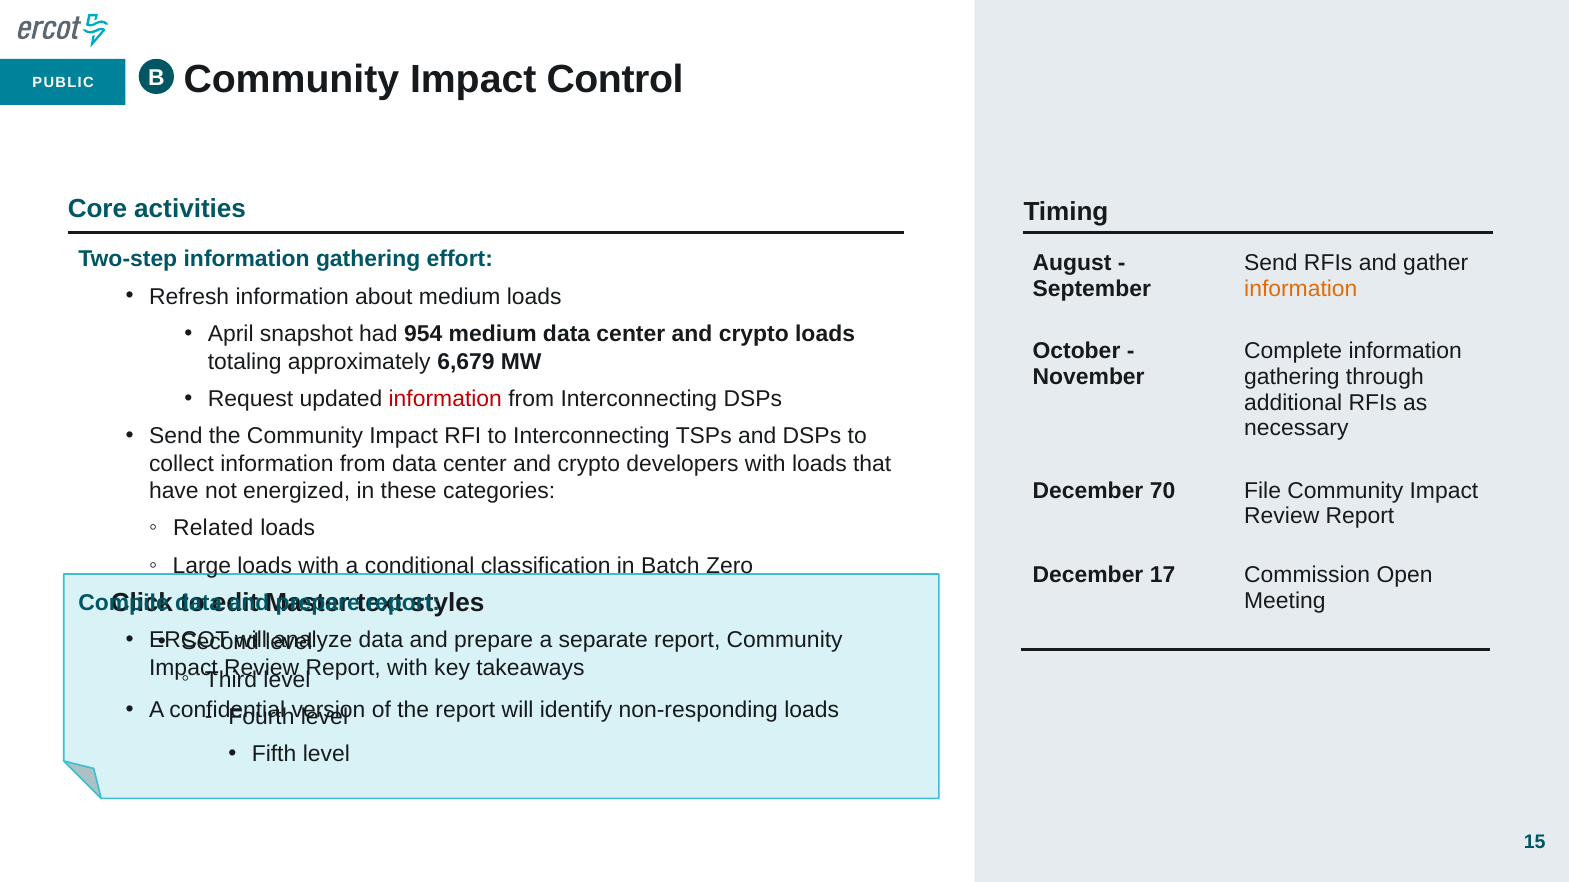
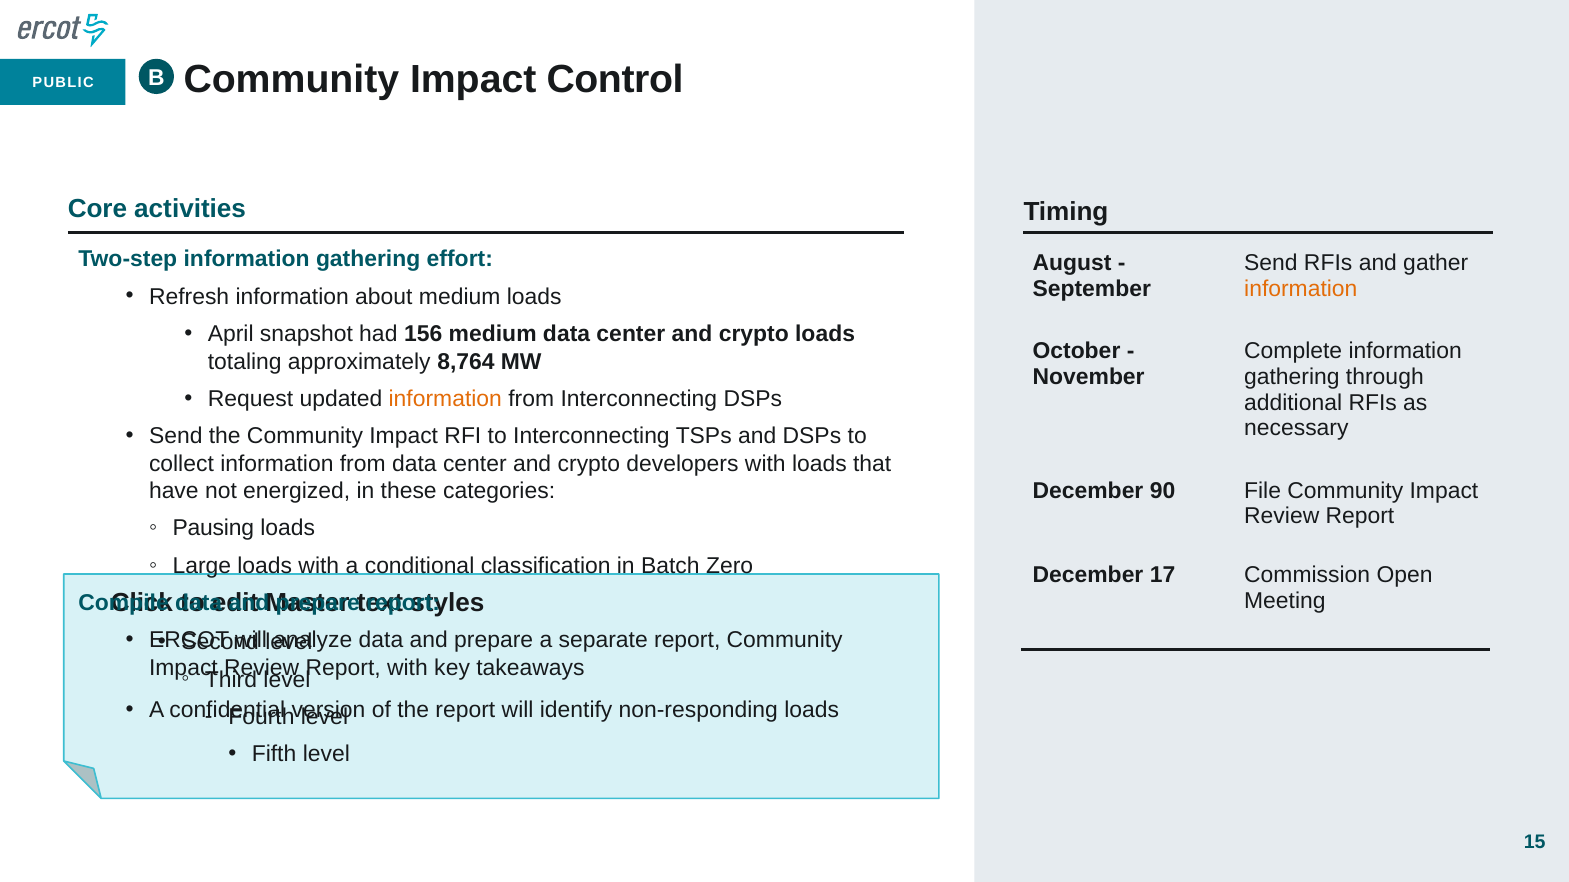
954: 954 -> 156
6,679: 6,679 -> 8,764
information at (445, 399) colour: red -> orange
70: 70 -> 90
Related: Related -> Pausing
